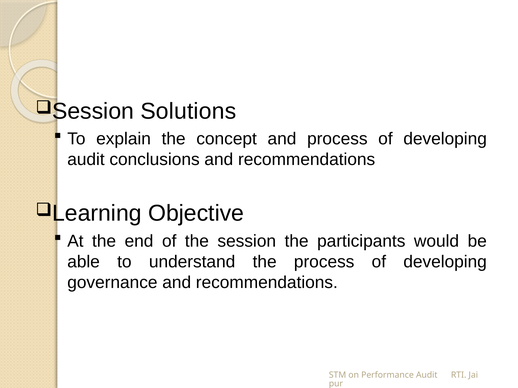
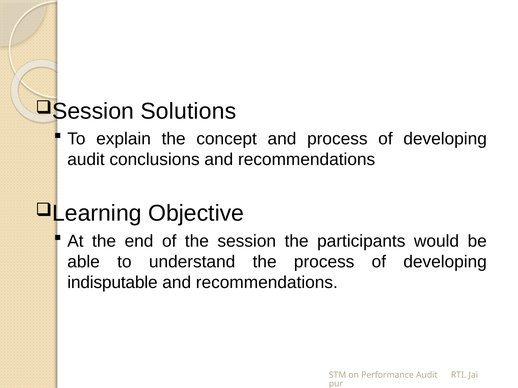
governance: governance -> indisputable
